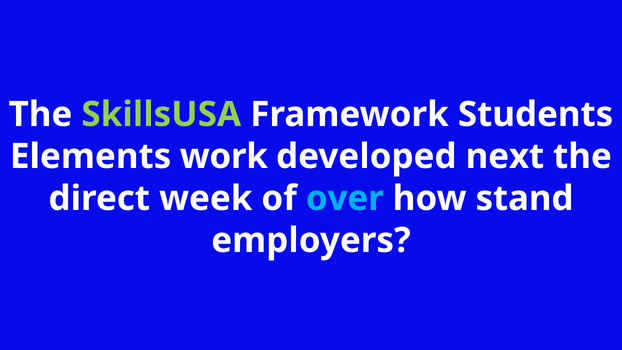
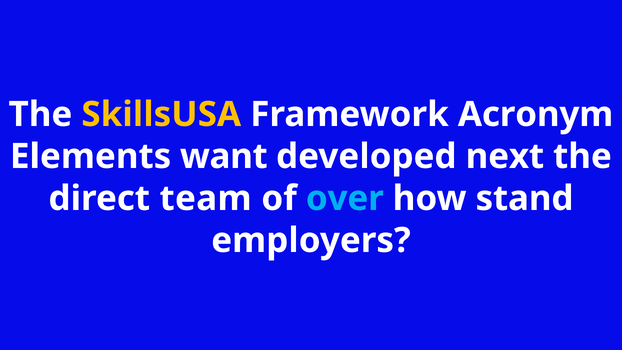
SkillsUSA colour: light green -> yellow
Students: Students -> Acronym
work: work -> want
week: week -> team
